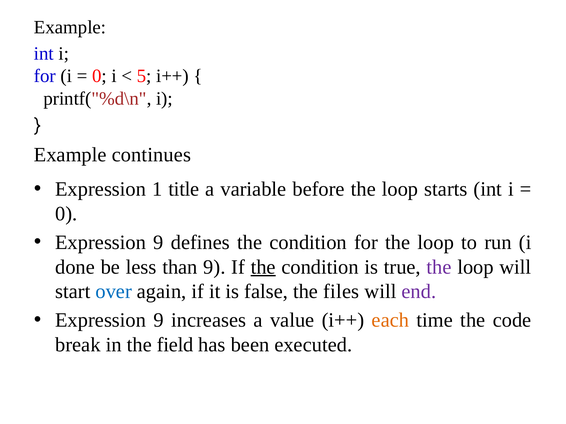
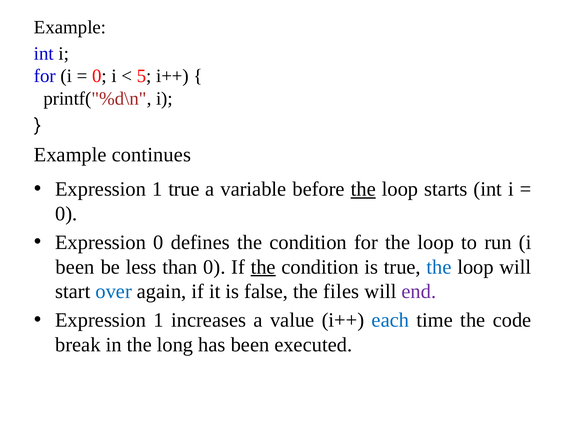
1 title: title -> true
the at (363, 189) underline: none -> present
9 at (158, 243): 9 -> 0
done at (75, 267): done -> been
than 9: 9 -> 0
the at (439, 267) colour: purple -> blue
9 at (159, 320): 9 -> 1
each colour: orange -> blue
field: field -> long
